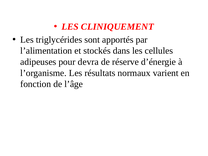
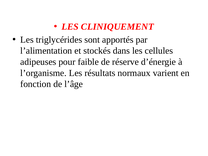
devra: devra -> faible
